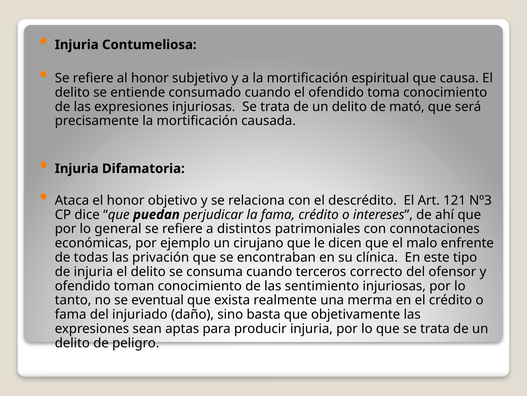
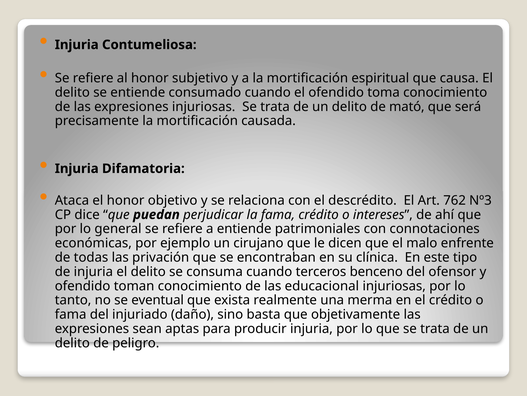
121: 121 -> 762
a distintos: distintos -> entiende
correcto: correcto -> benceno
sentimiento: sentimiento -> educacional
